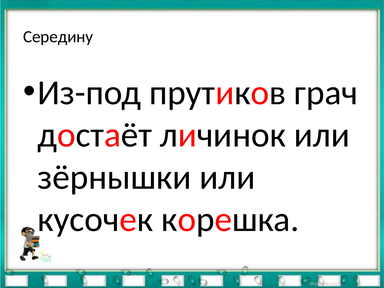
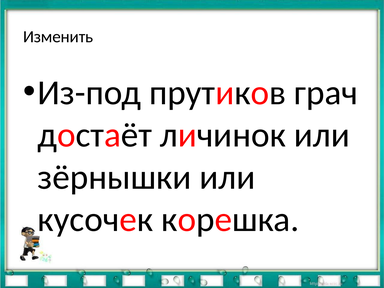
Середину: Середину -> Изменить
